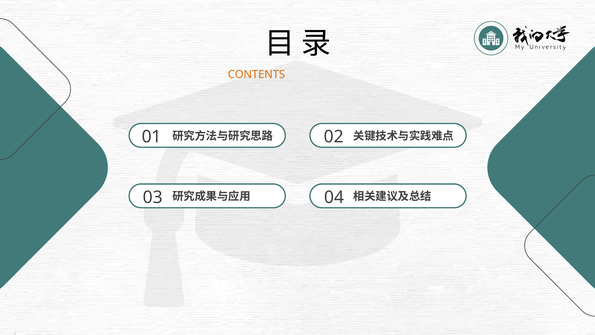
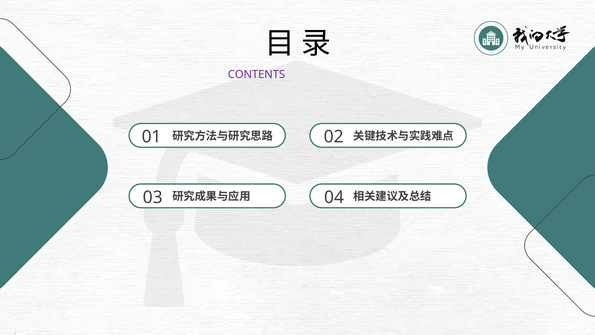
CONTENTS colour: orange -> purple
